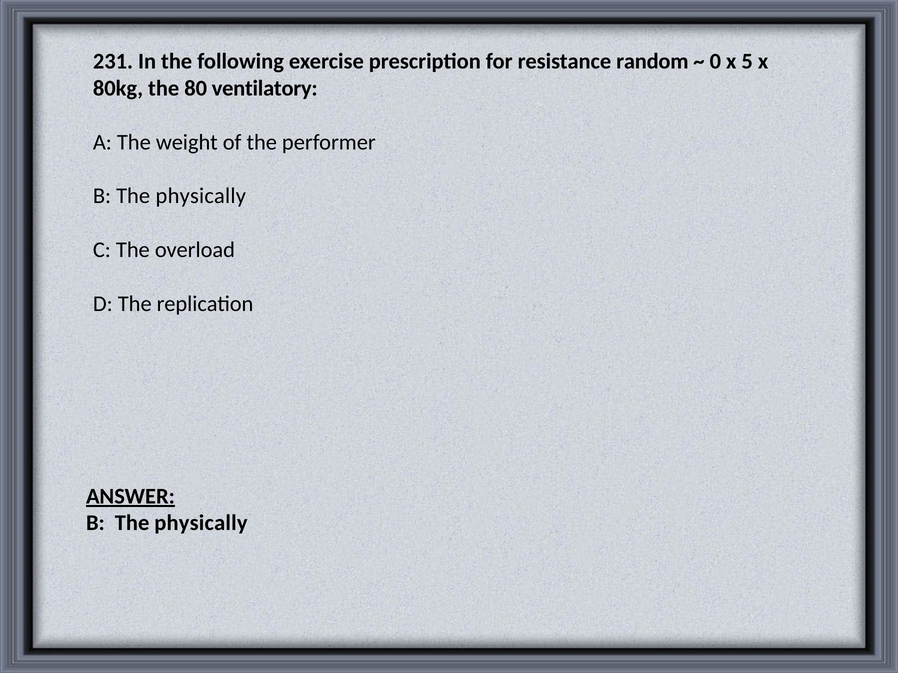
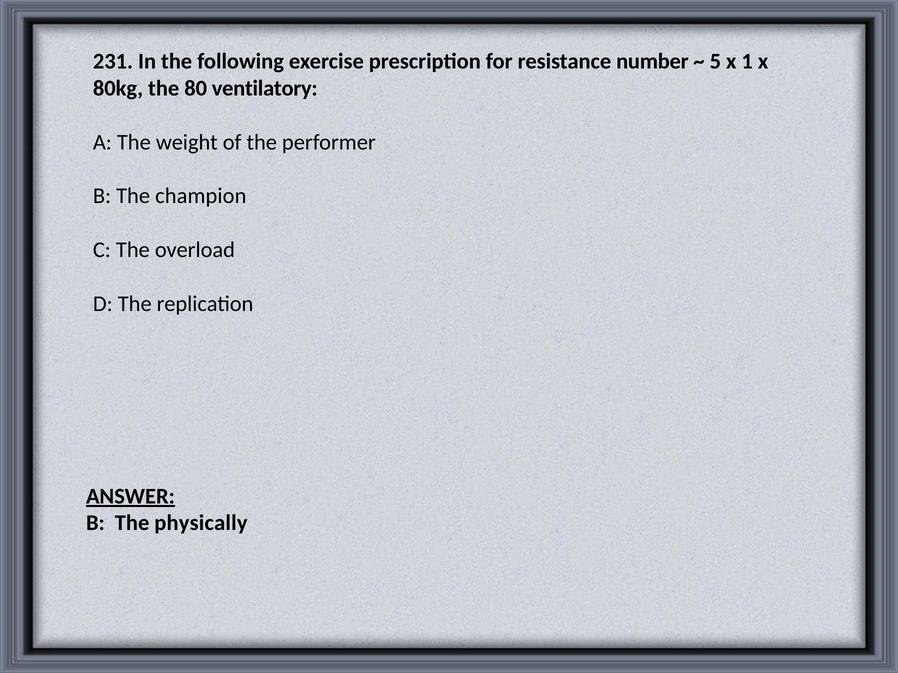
random: random -> number
0: 0 -> 5
5: 5 -> 1
physically at (201, 196): physically -> champion
